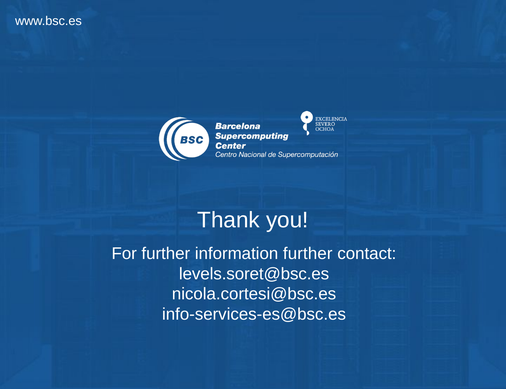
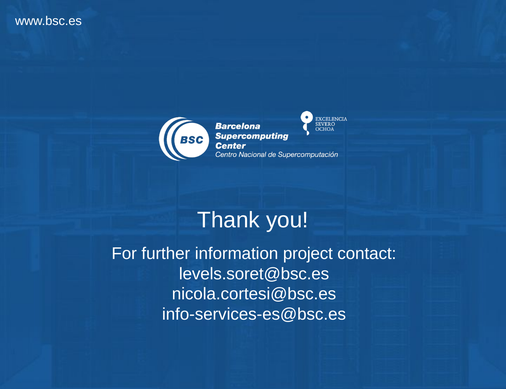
information further: further -> project
